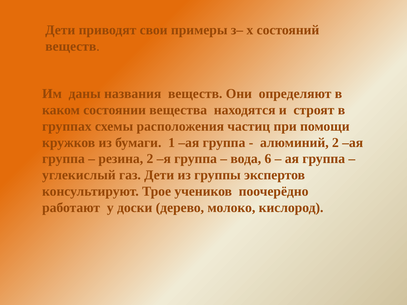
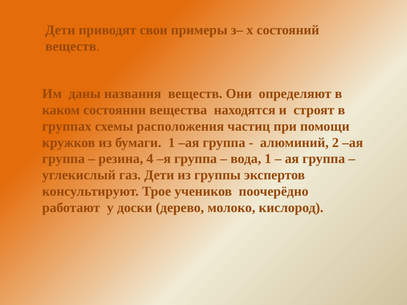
резина 2: 2 -> 4
вода 6: 6 -> 1
